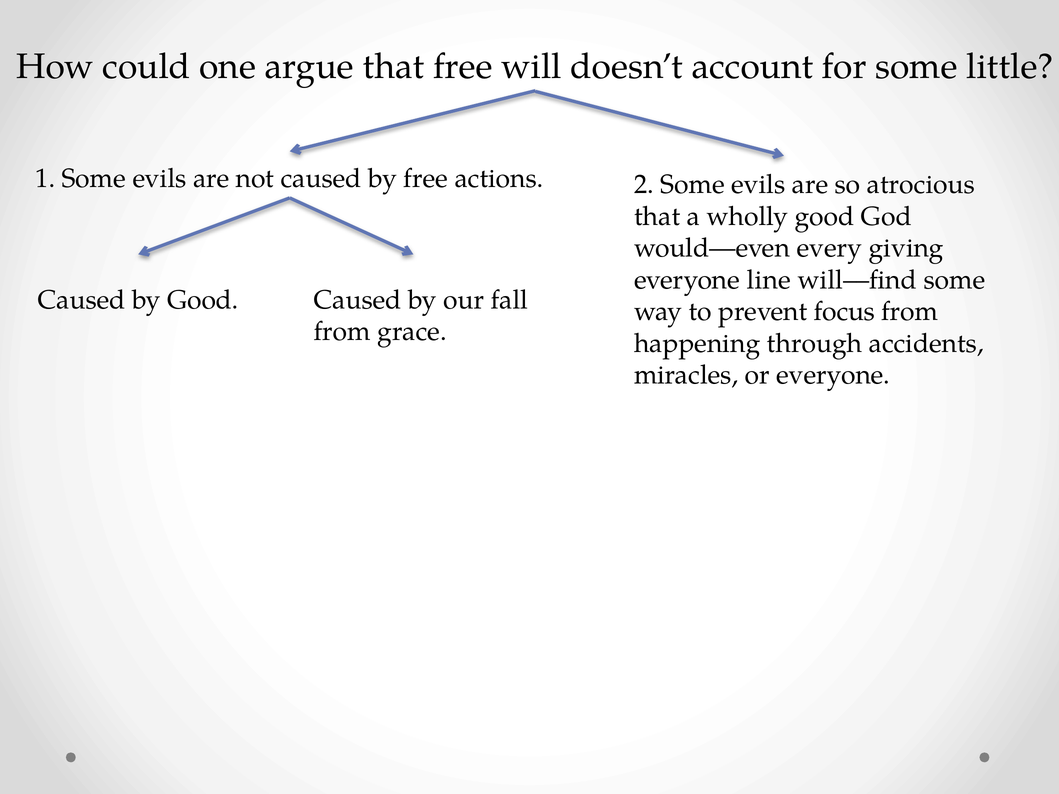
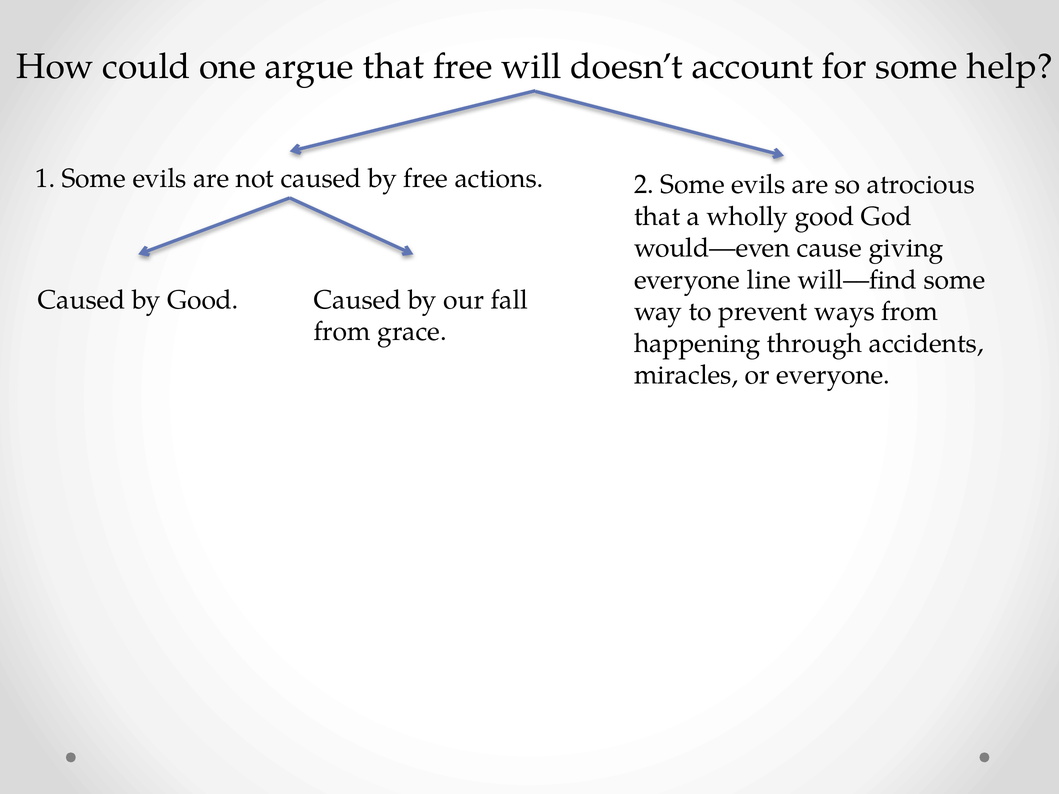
little: little -> help
every: every -> cause
focus: focus -> ways
